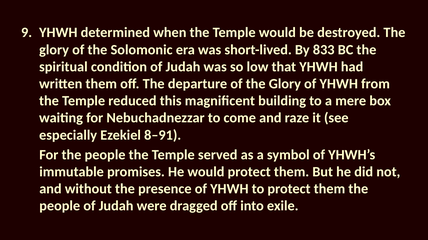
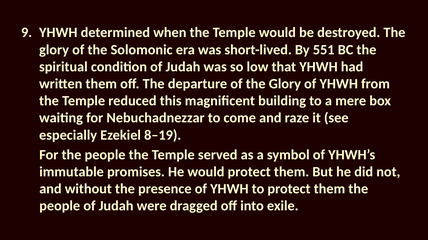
833: 833 -> 551
8–91: 8–91 -> 8–19
